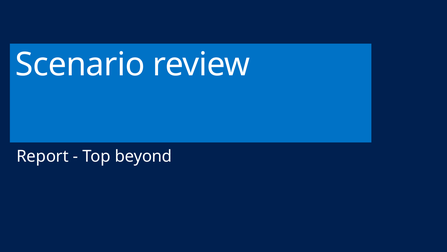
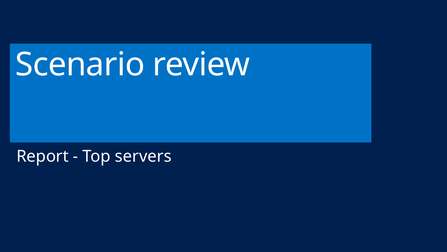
beyond: beyond -> servers
